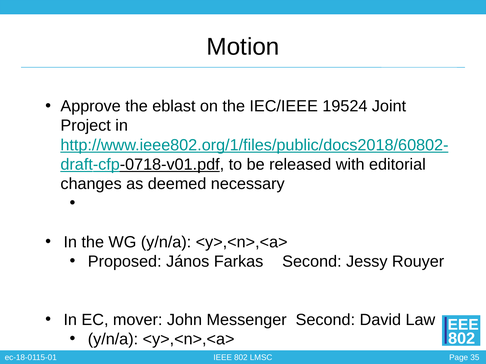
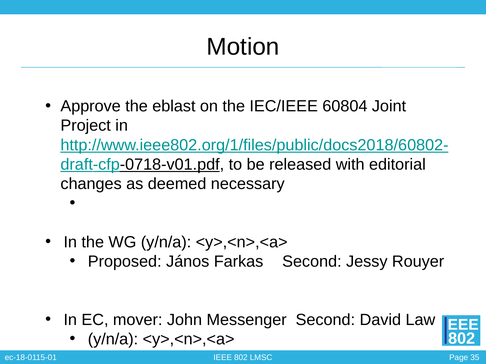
19524: 19524 -> 60804
